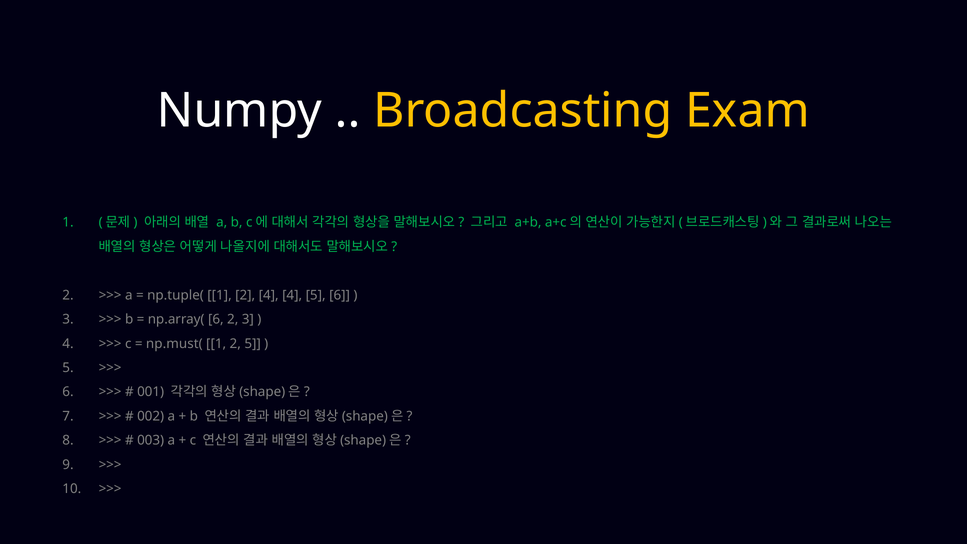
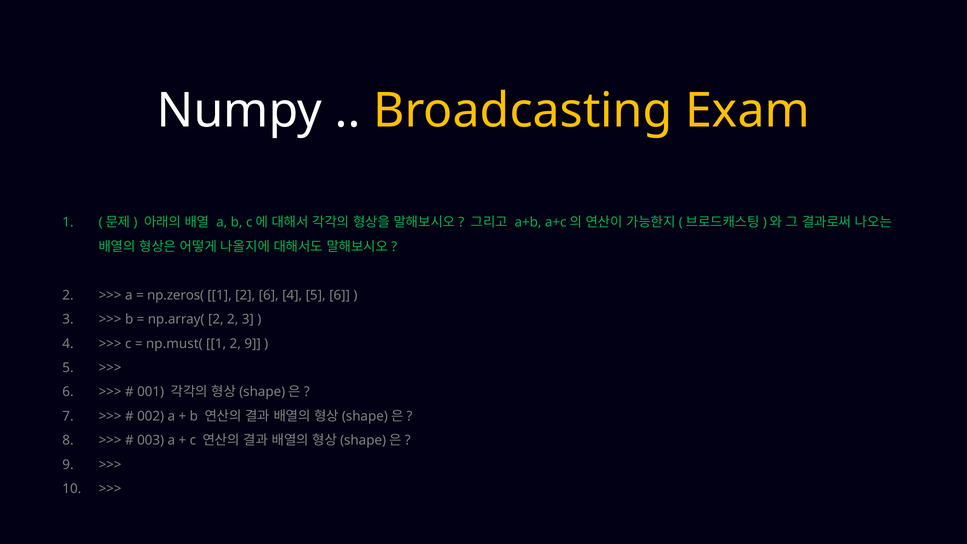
np.tuple(: np.tuple( -> np.zeros(
2 4: 4 -> 6
np.array( 6: 6 -> 2
2 5: 5 -> 9
